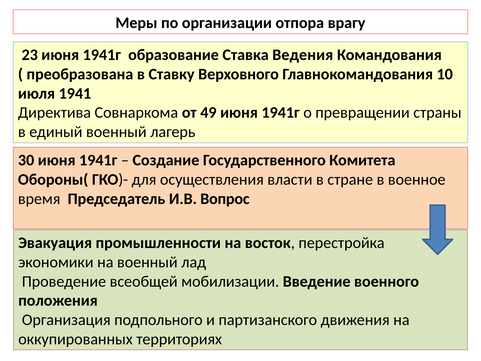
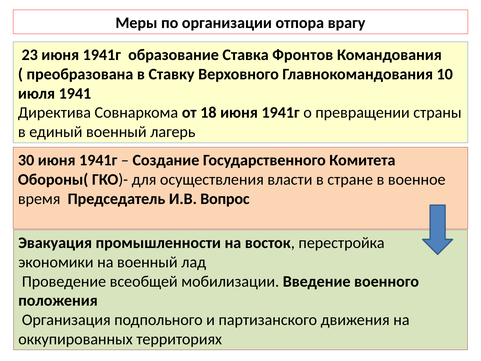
Ведения: Ведения -> Фронтов
49: 49 -> 18
